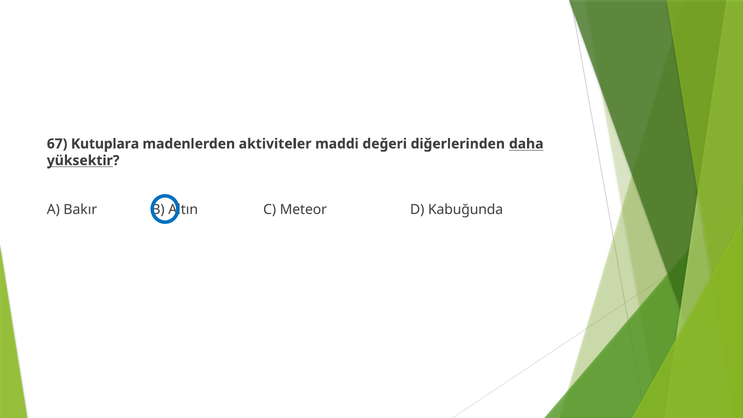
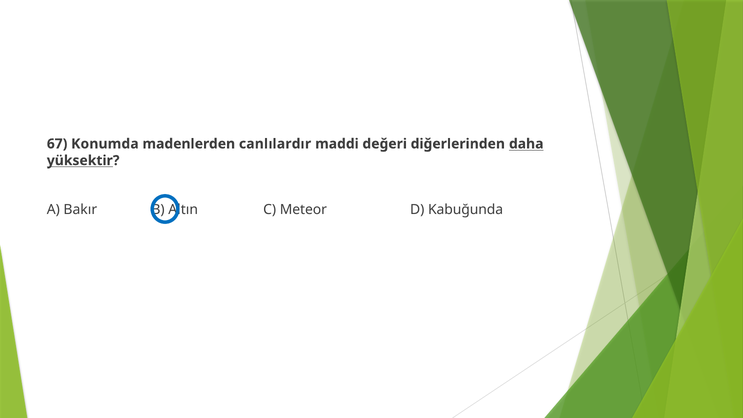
Kutuplara: Kutuplara -> Konumda
aktiviteler: aktiviteler -> canlılardır
